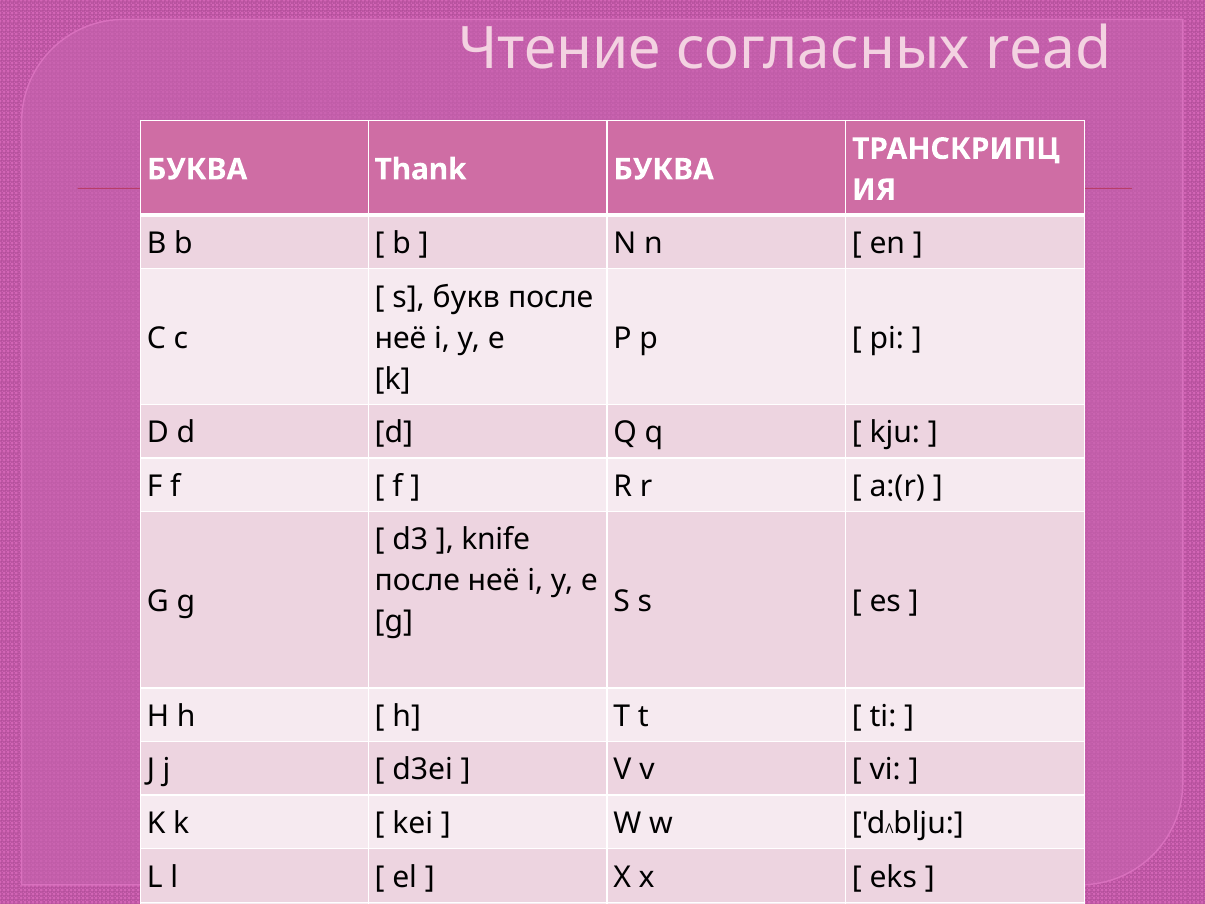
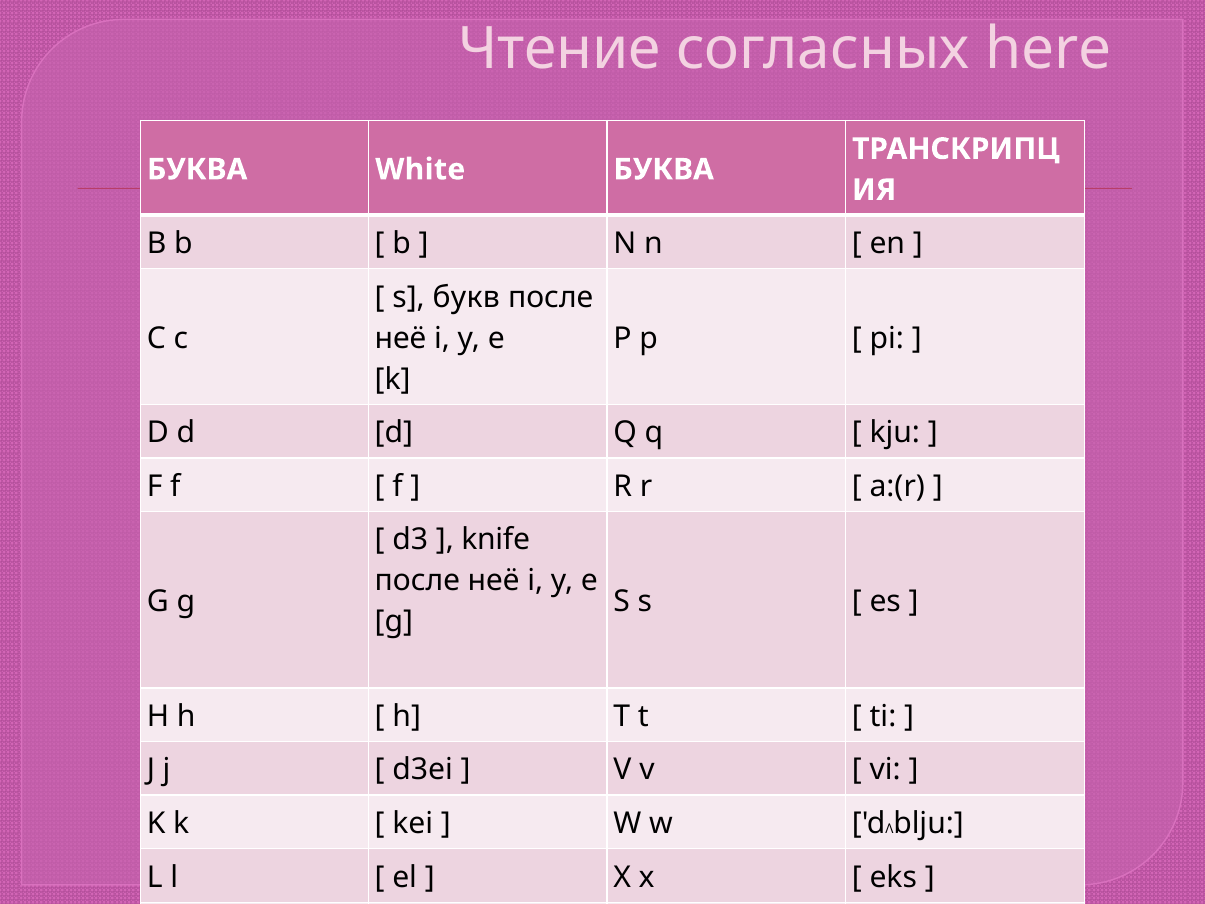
read: read -> here
Thank: Thank -> White
